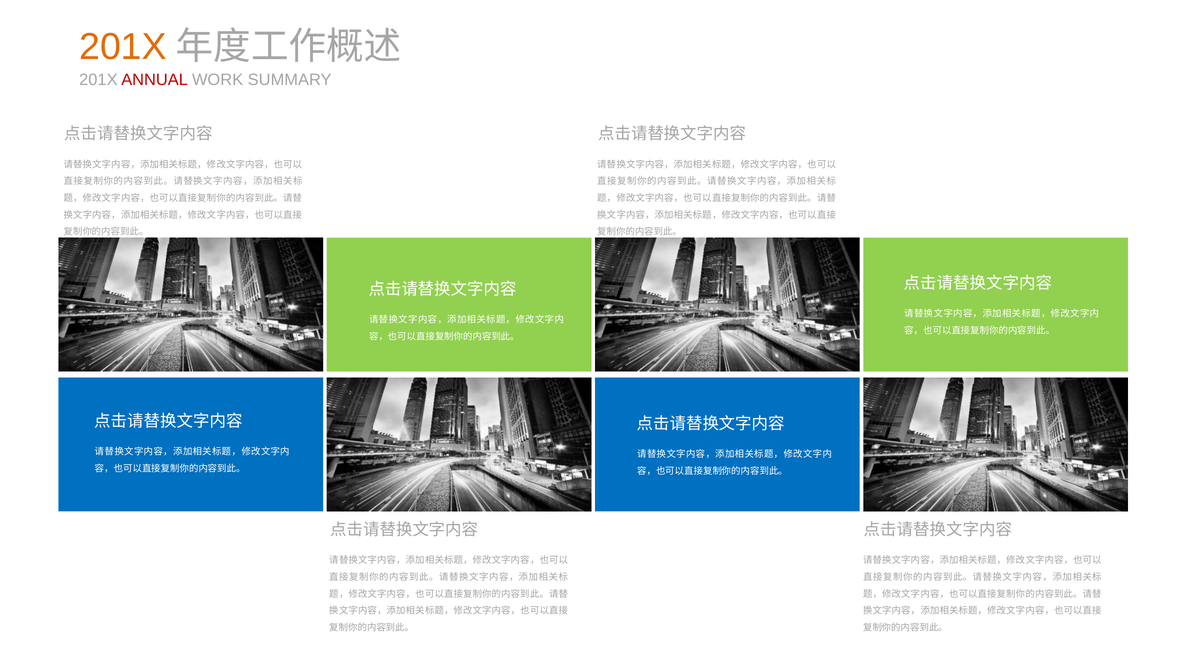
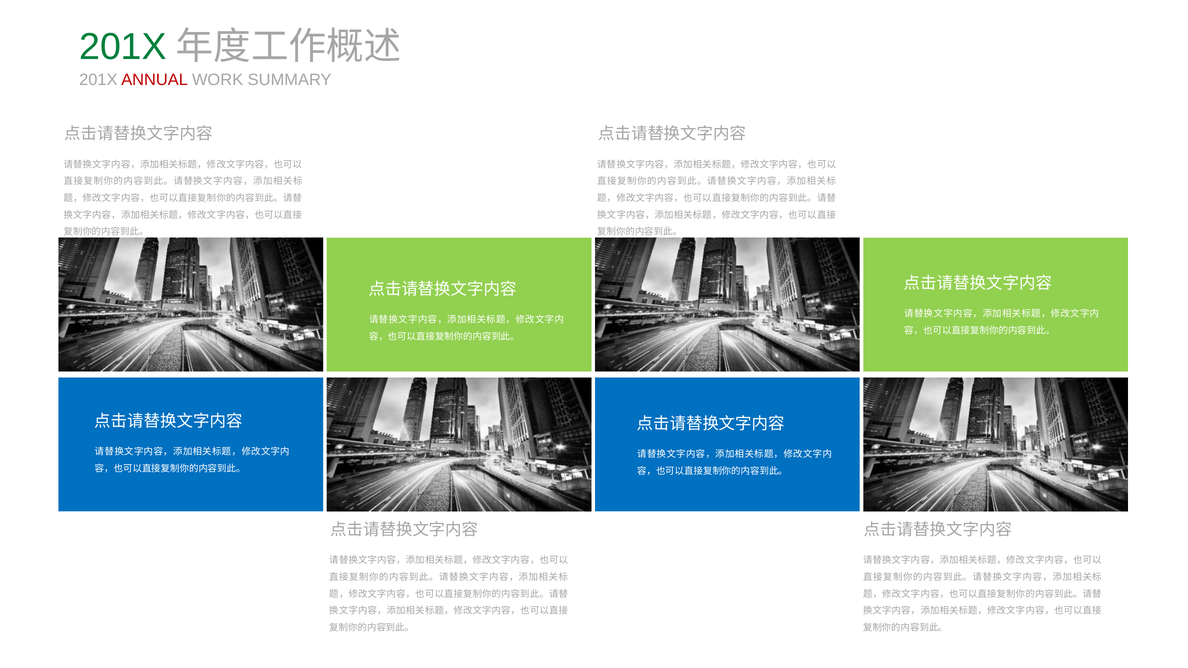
201X at (123, 47) colour: orange -> green
